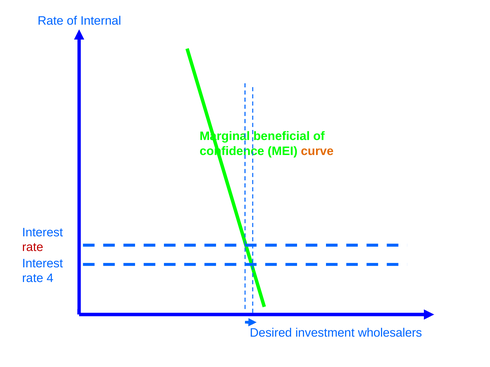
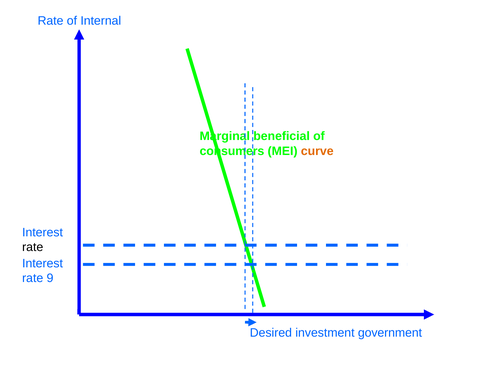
confidence: confidence -> consumers
rate at (33, 248) colour: red -> black
4: 4 -> 9
wholesalers: wholesalers -> government
